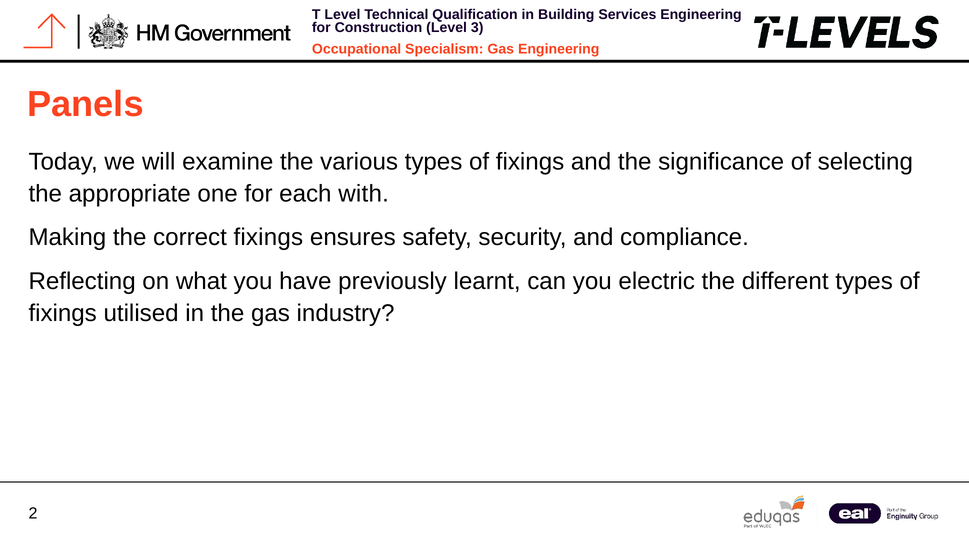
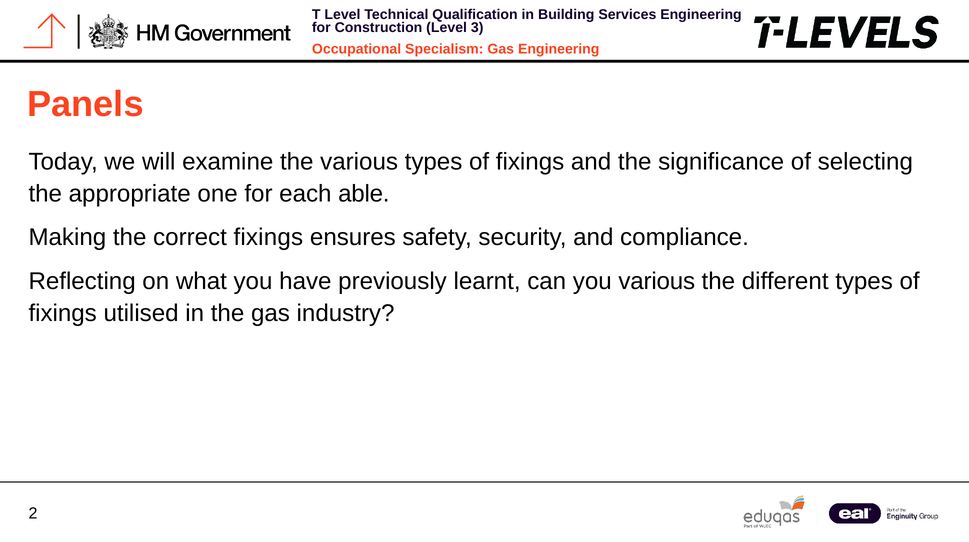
with: with -> able
you electric: electric -> various
